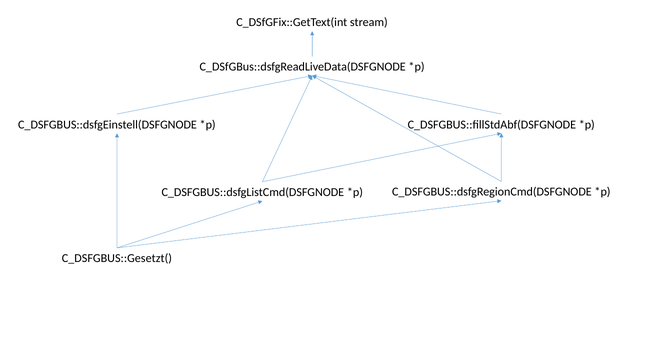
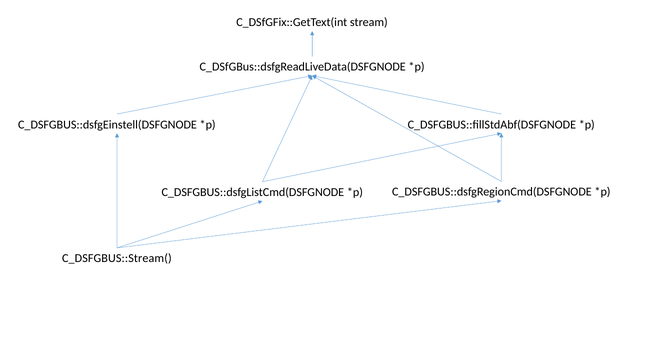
C_DSFGBUS::Gesetzt(: C_DSFGBUS::Gesetzt( -> C_DSFGBUS::Stream(
